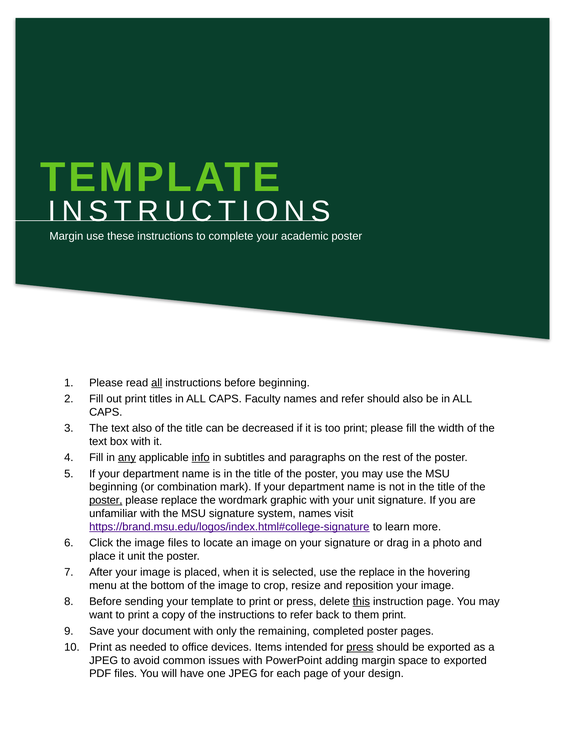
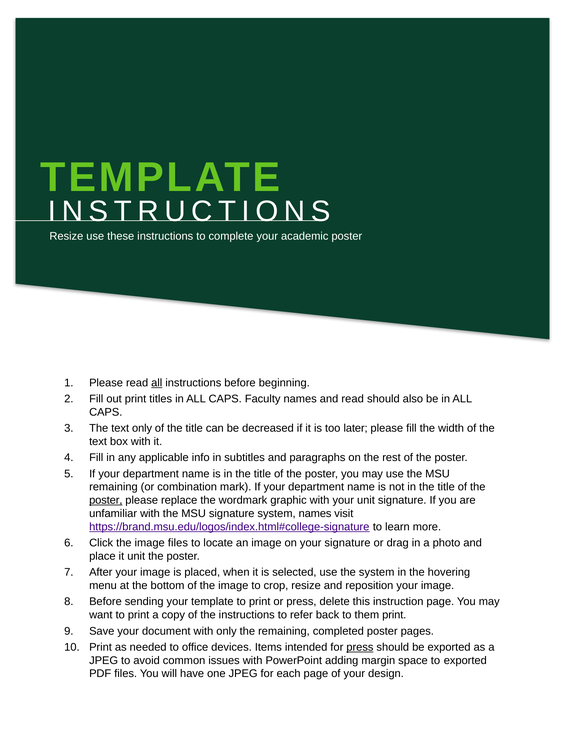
Margin at (66, 236): Margin -> Resize
and refer: refer -> read
text also: also -> only
too print: print -> later
any underline: present -> none
info underline: present -> none
beginning at (113, 487): beginning -> remaining
the replace: replace -> system
this underline: present -> none
